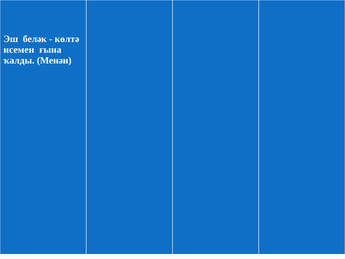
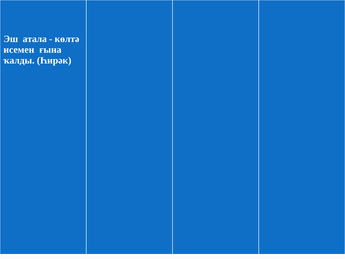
беләк: беләк -> атала
Менән: Менән -> Һирәк
